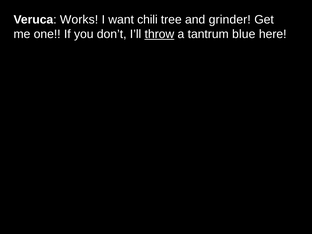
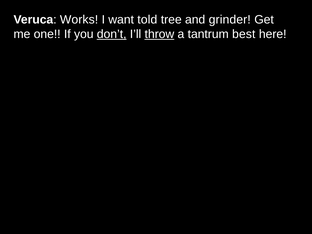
chili: chili -> told
don’t underline: none -> present
blue: blue -> best
